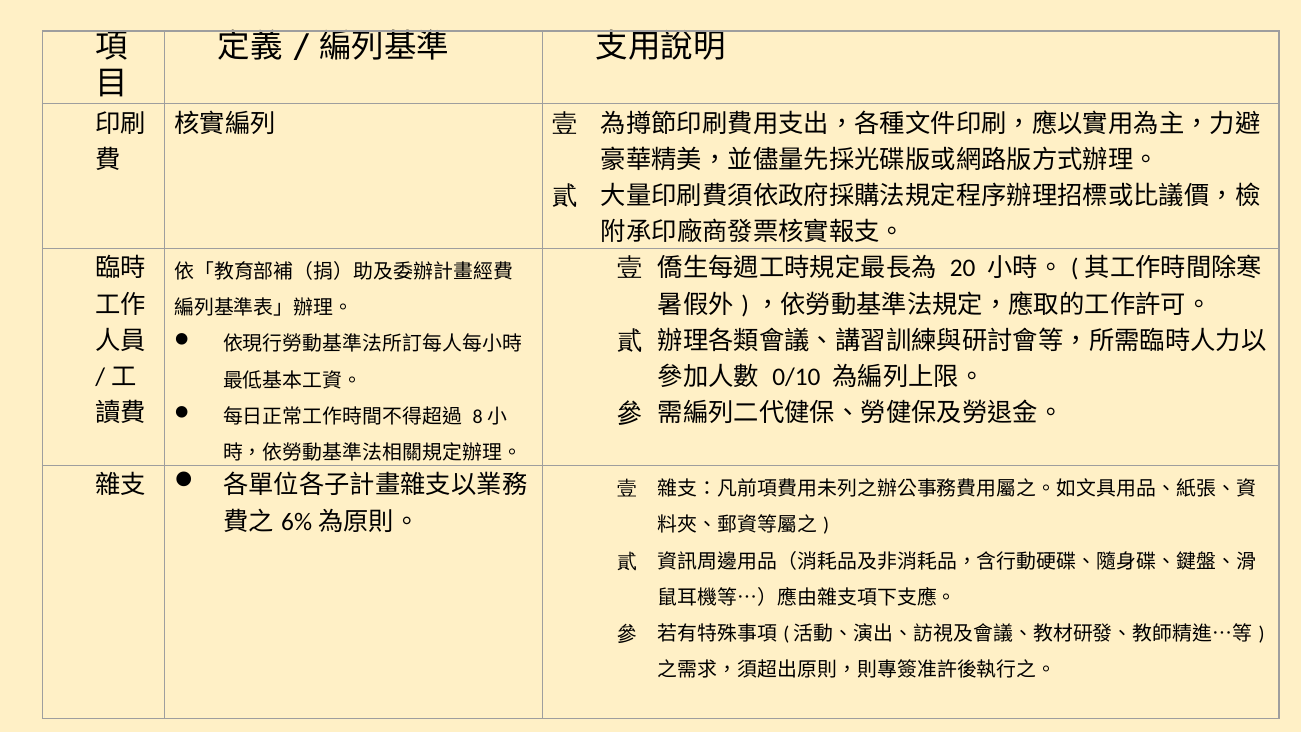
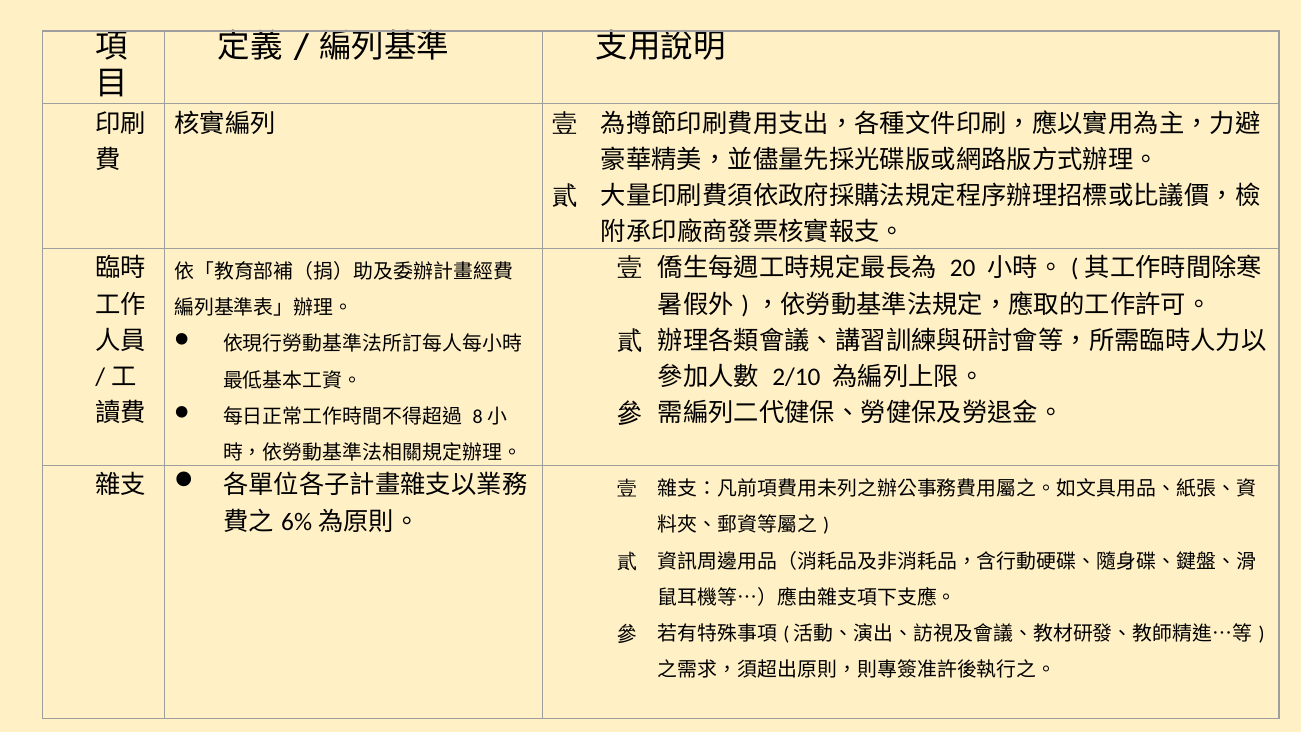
0/10: 0/10 -> 2/10
